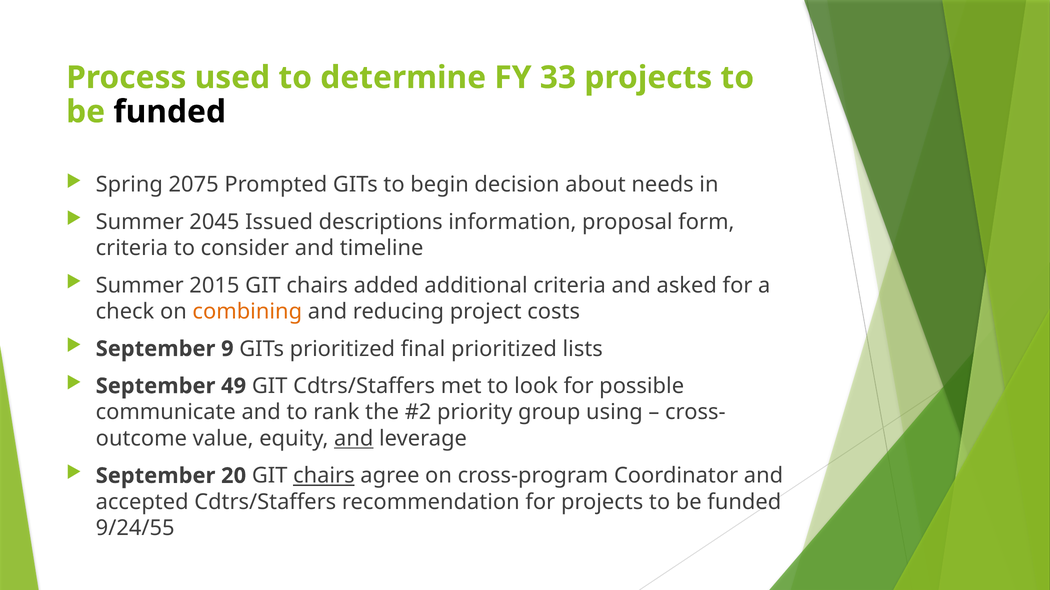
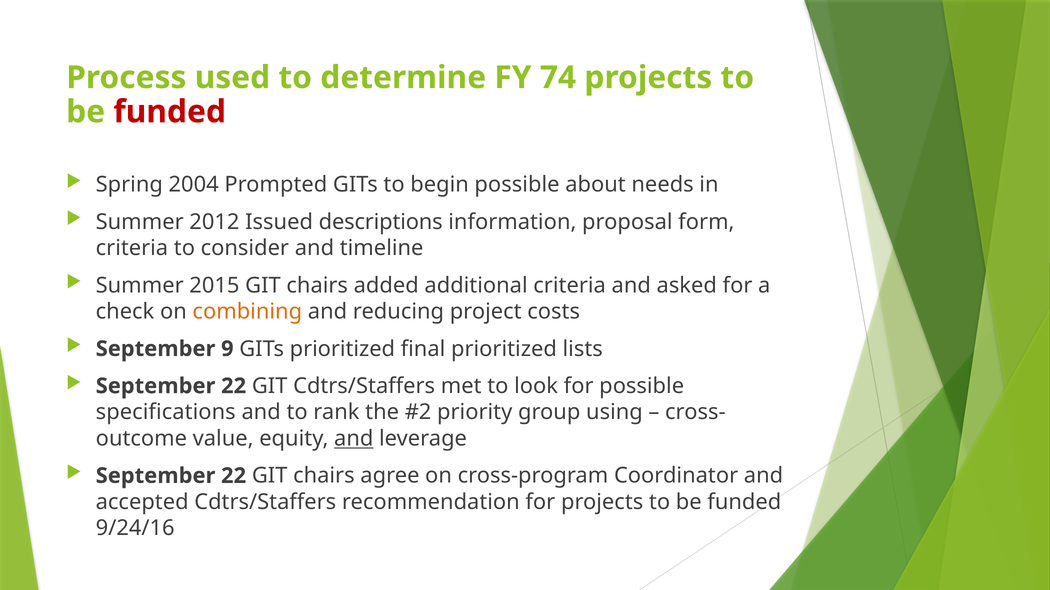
33: 33 -> 74
funded at (170, 112) colour: black -> red
2075: 2075 -> 2004
begin decision: decision -> possible
2045: 2045 -> 2012
49 at (234, 386): 49 -> 22
communicate: communicate -> specifications
20 at (234, 476): 20 -> 22
chairs at (324, 476) underline: present -> none
9/24/55: 9/24/55 -> 9/24/16
